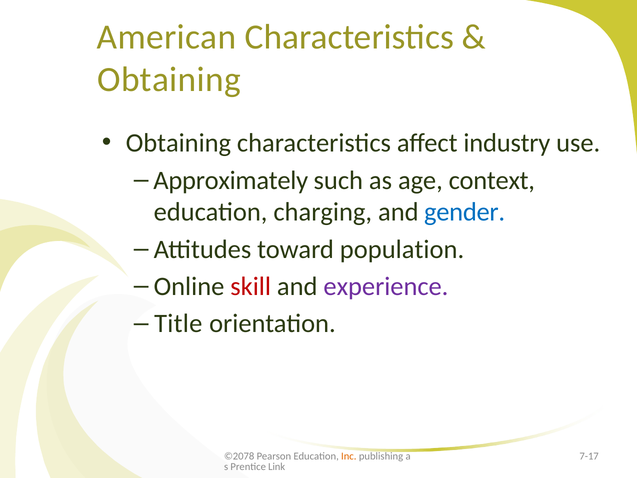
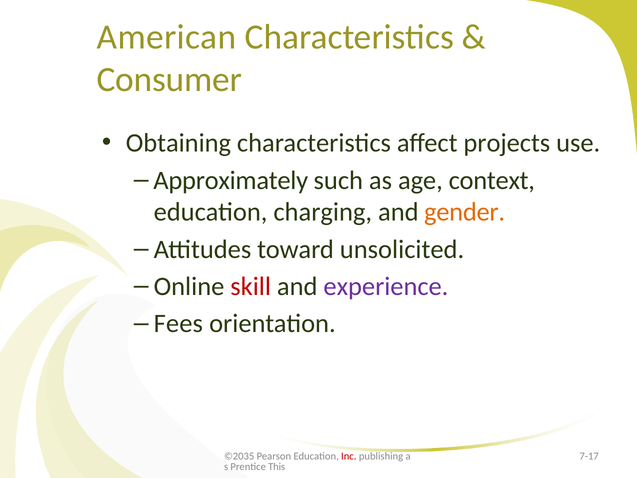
Obtaining at (169, 79): Obtaining -> Consumer
industry: industry -> projects
gender colour: blue -> orange
population: population -> unsolicited
Title: Title -> Fees
©2078: ©2078 -> ©2035
Inc colour: orange -> red
Link: Link -> This
